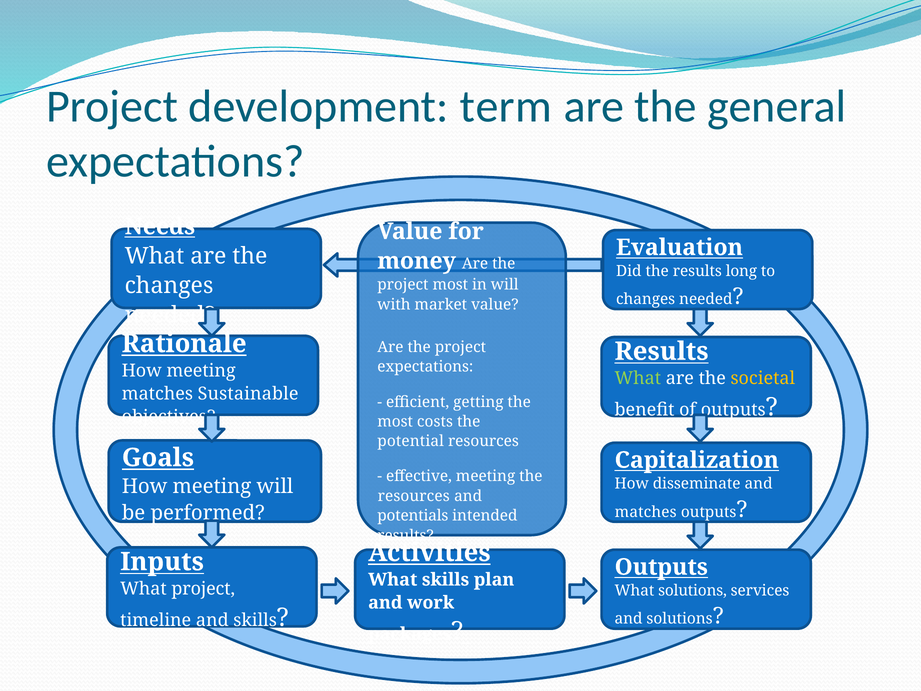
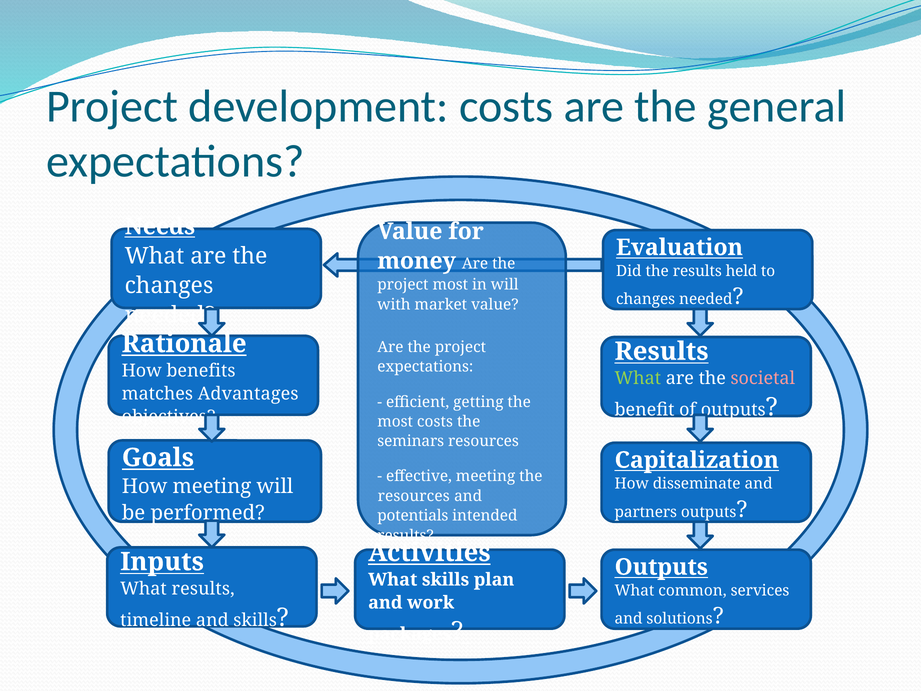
development term: term -> costs
long: long -> held
meeting at (201, 371): meeting -> benefits
societal colour: yellow -> pink
Sustainable: Sustainable -> Advantages
potential: potential -> seminars
matches at (646, 512): matches -> partners
What project: project -> results
What solutions: solutions -> common
